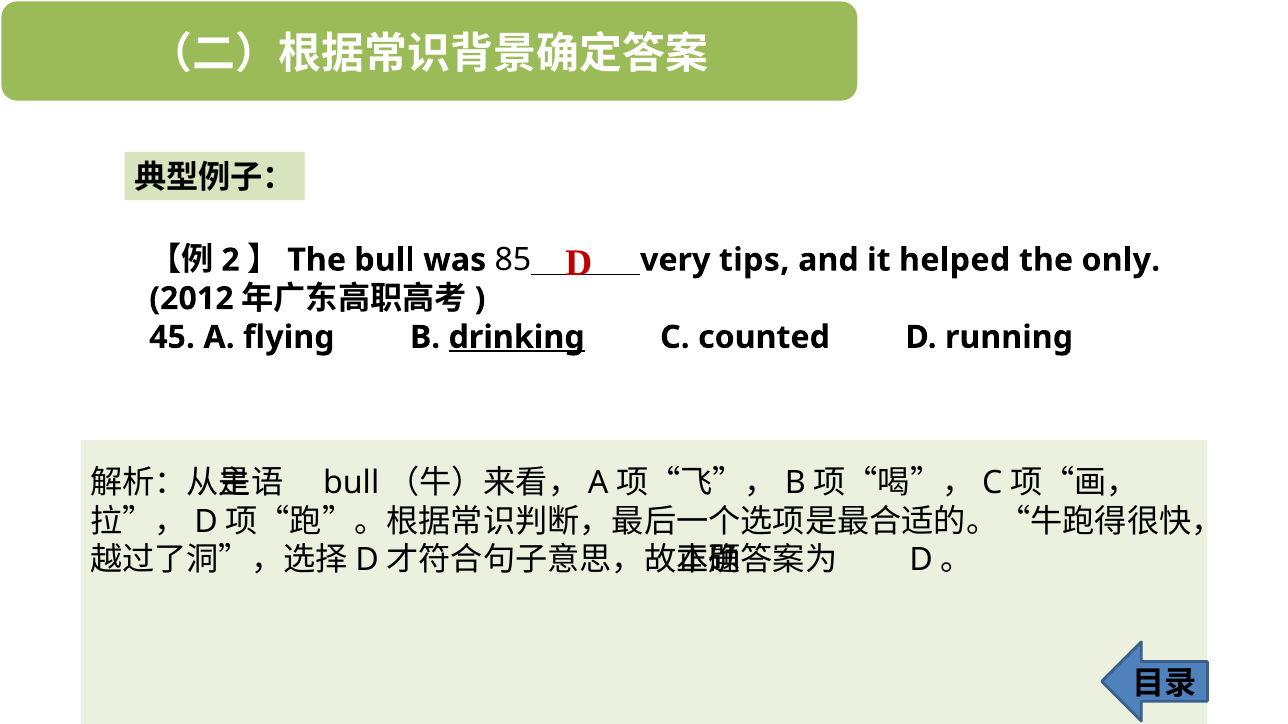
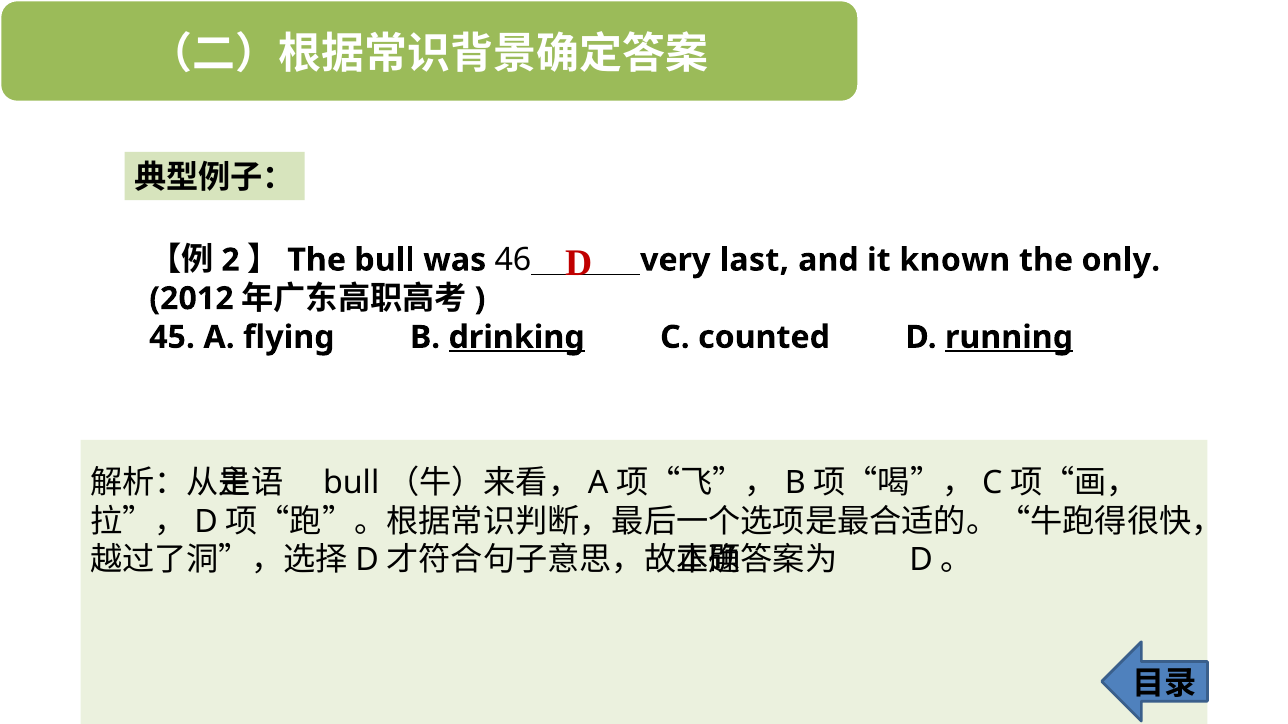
85: 85 -> 46
tips: tips -> last
helped: helped -> known
running underline: none -> present
